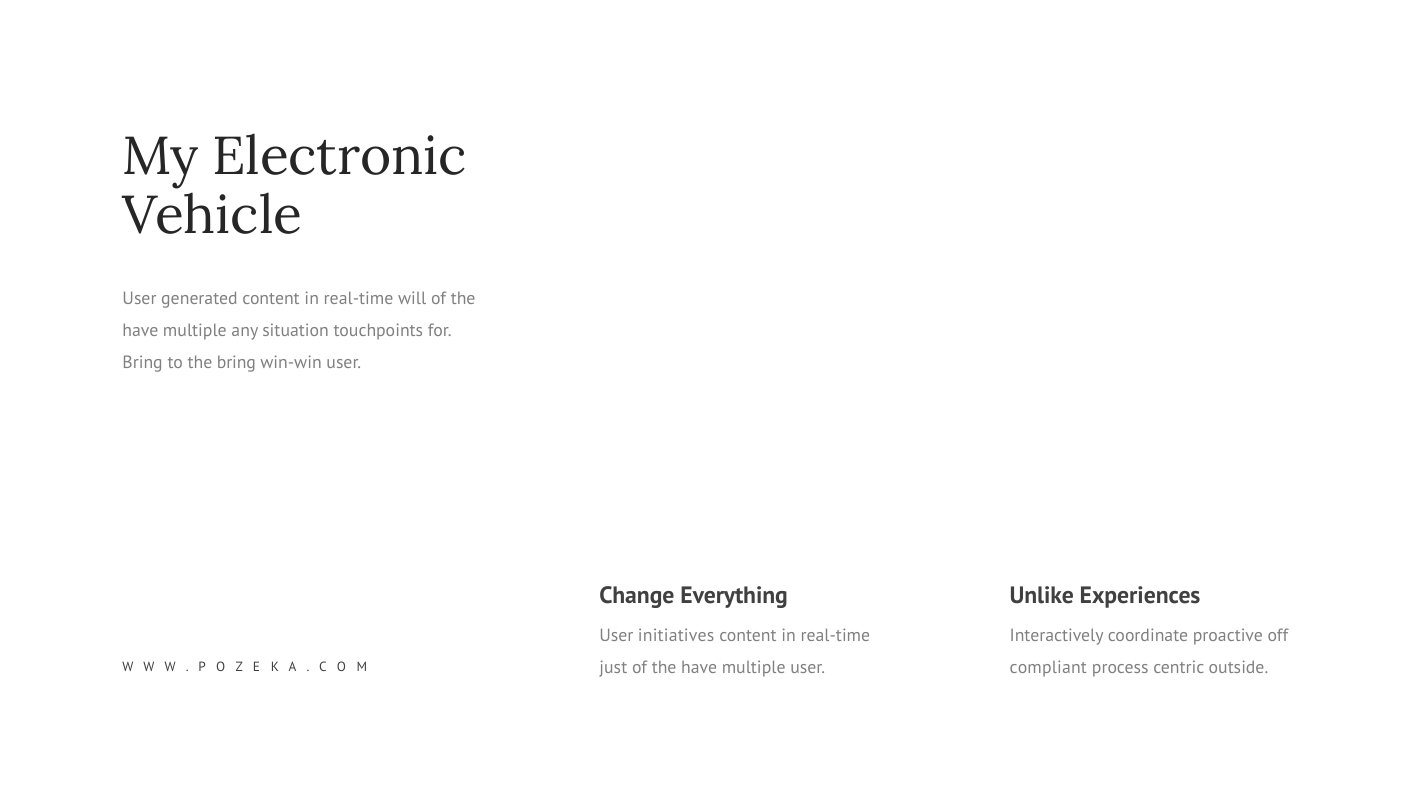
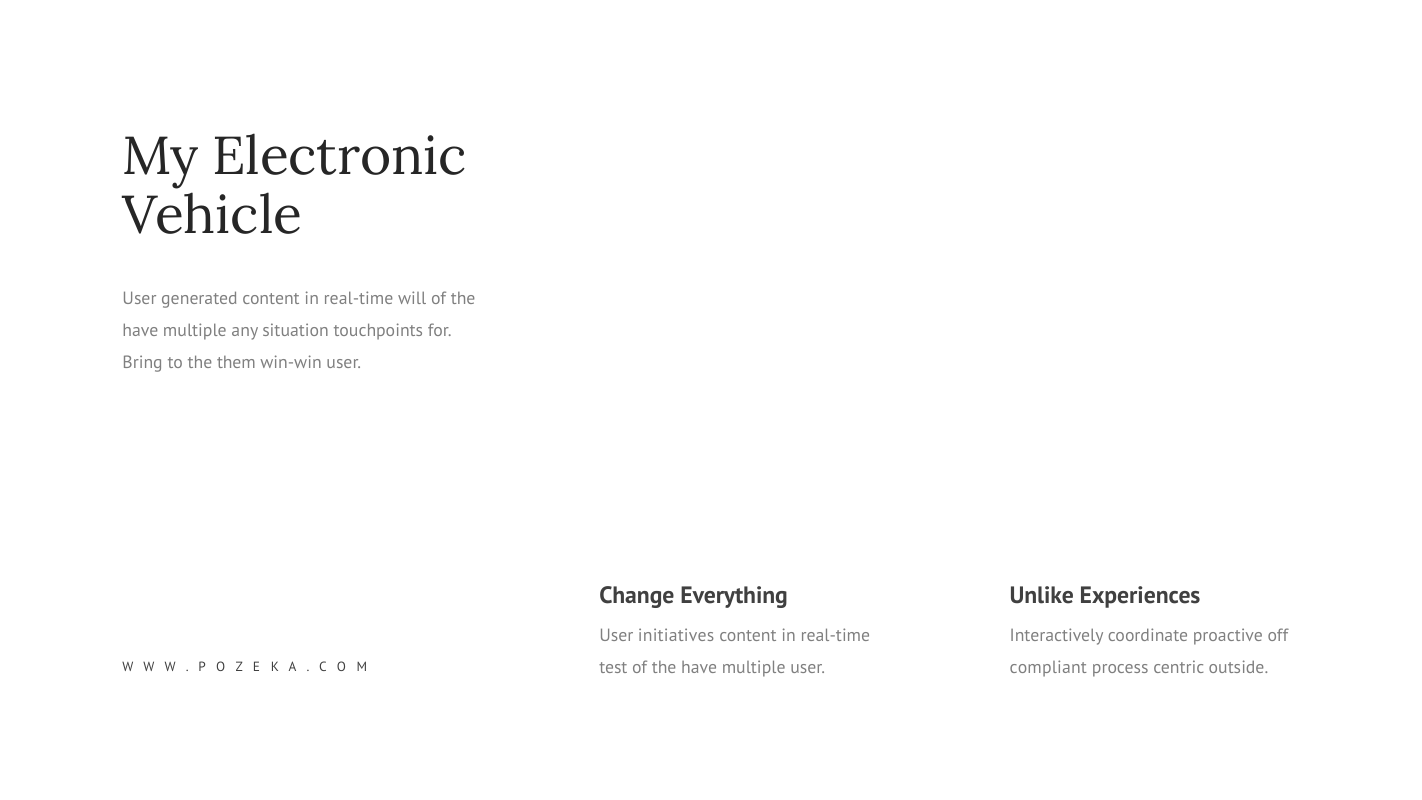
the bring: bring -> them
just: just -> test
